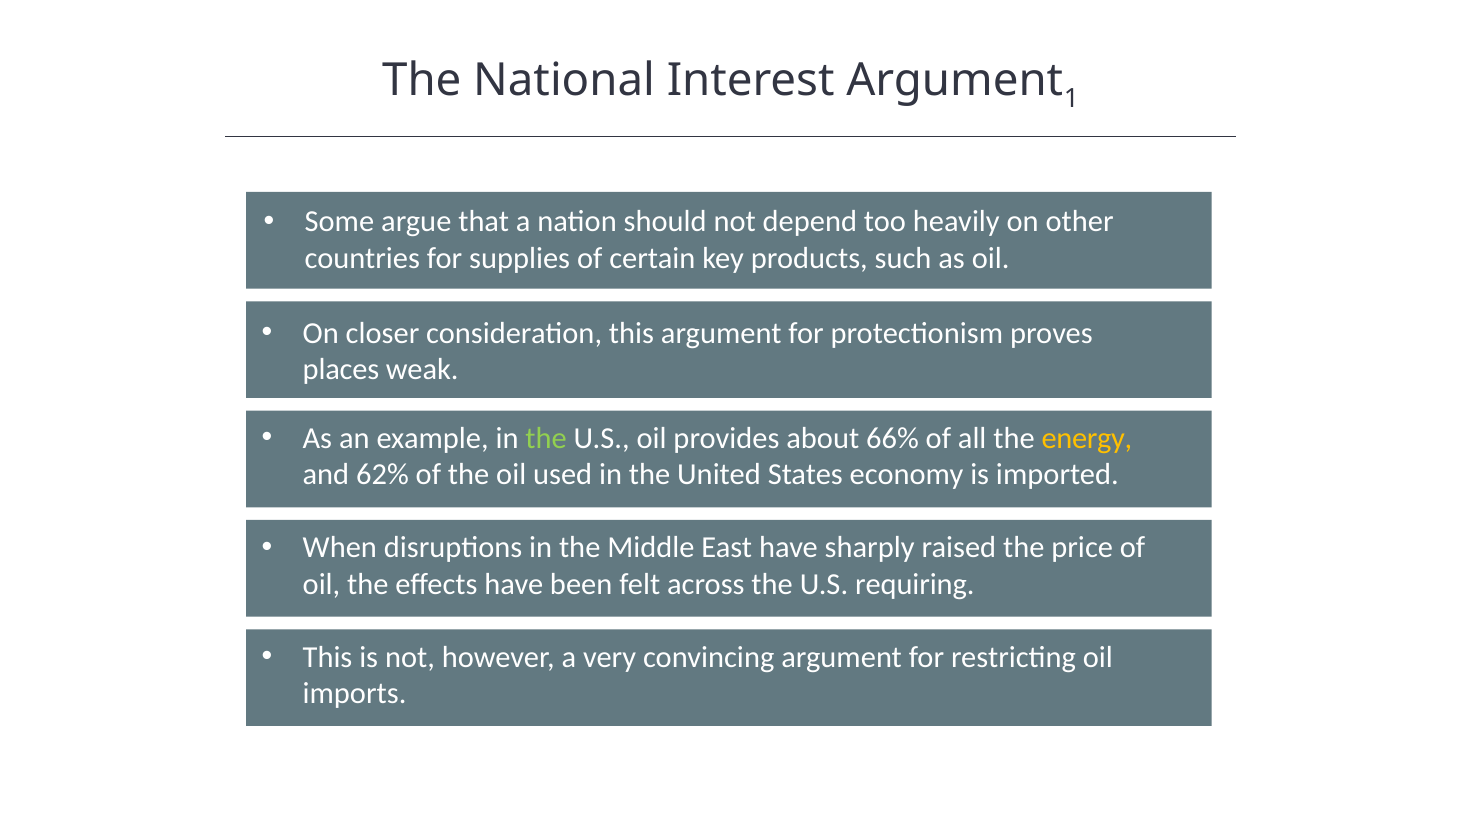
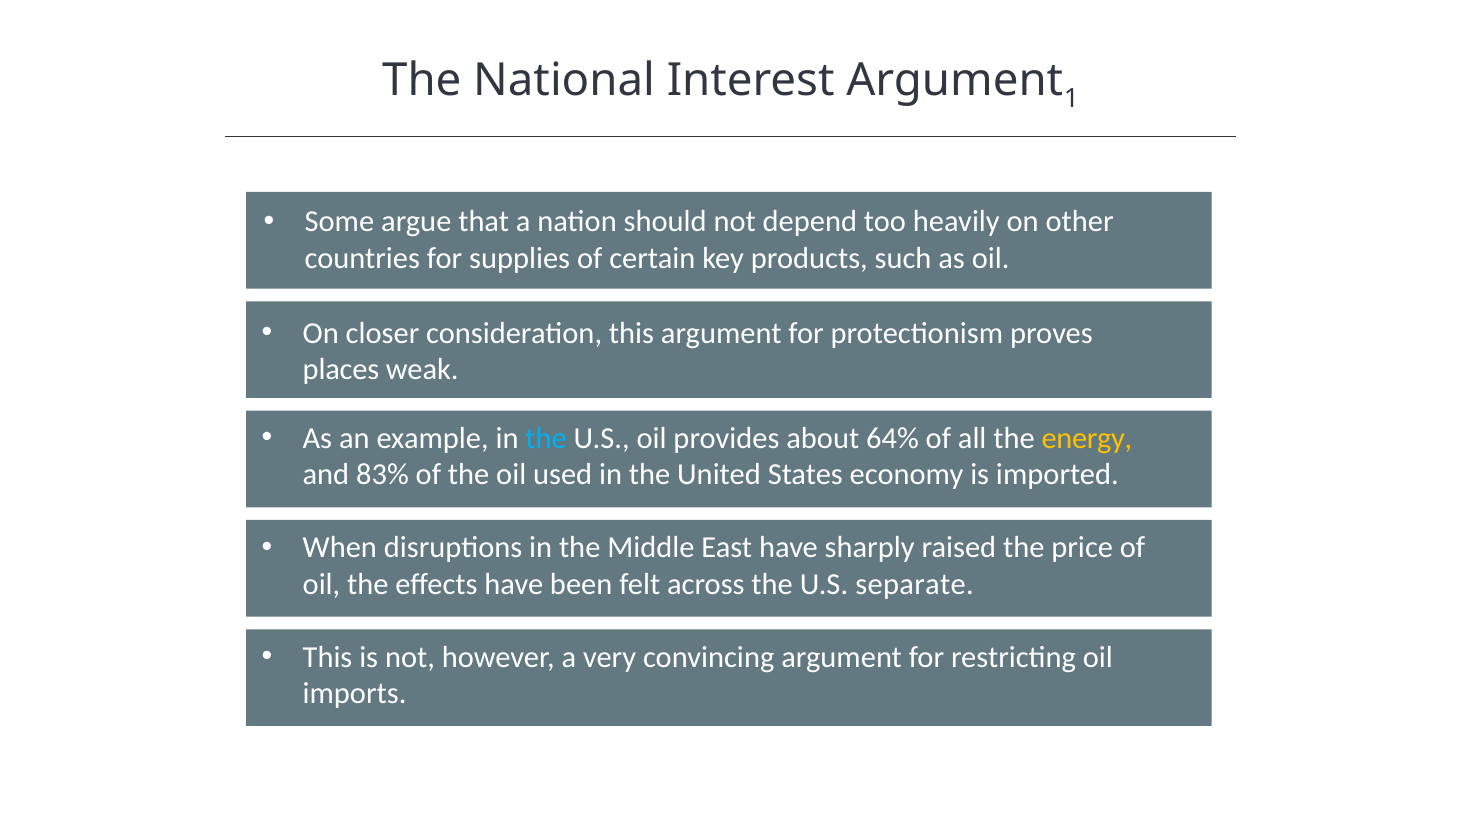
the at (546, 438) colour: light green -> light blue
66%: 66% -> 64%
62%: 62% -> 83%
requiring: requiring -> separate
